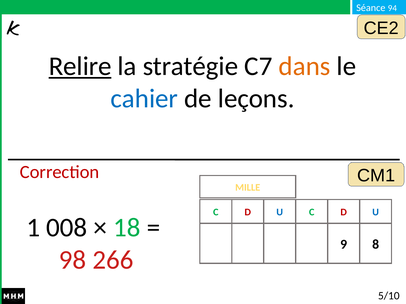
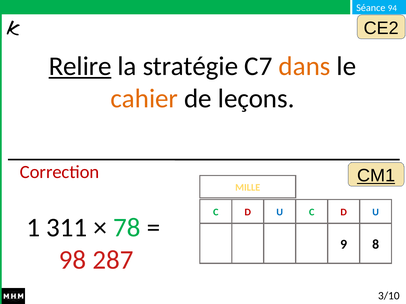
cahier colour: blue -> orange
CM1 underline: none -> present
008: 008 -> 311
18: 18 -> 78
266: 266 -> 287
5/10: 5/10 -> 3/10
